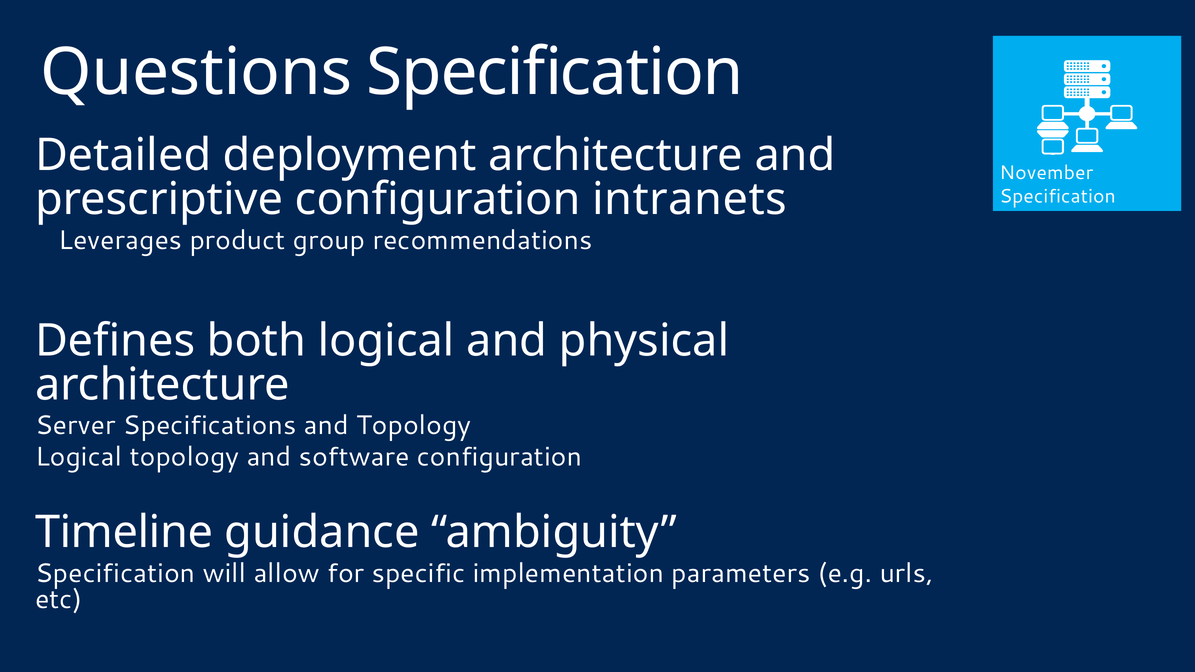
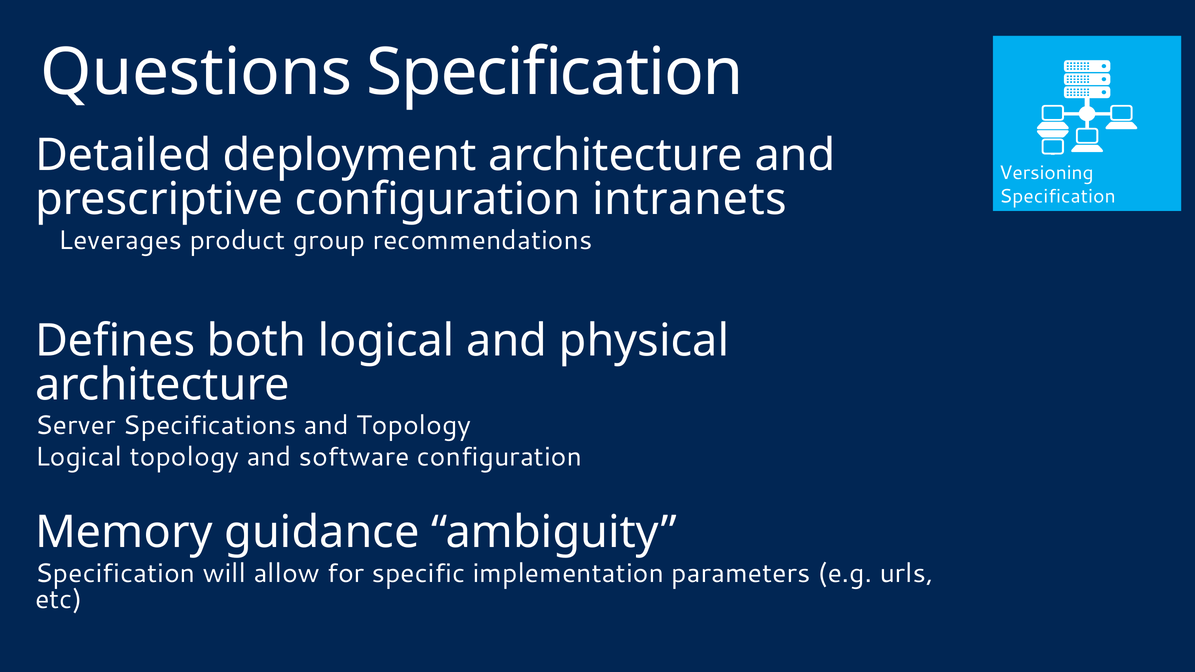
November: November -> Versioning
Timeline: Timeline -> Memory
